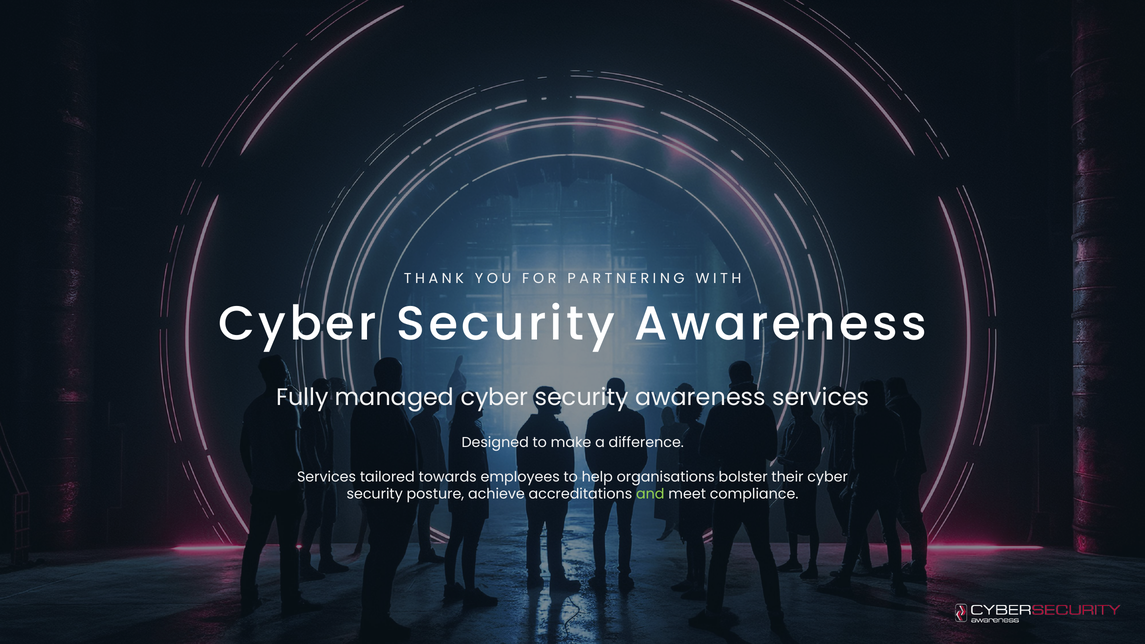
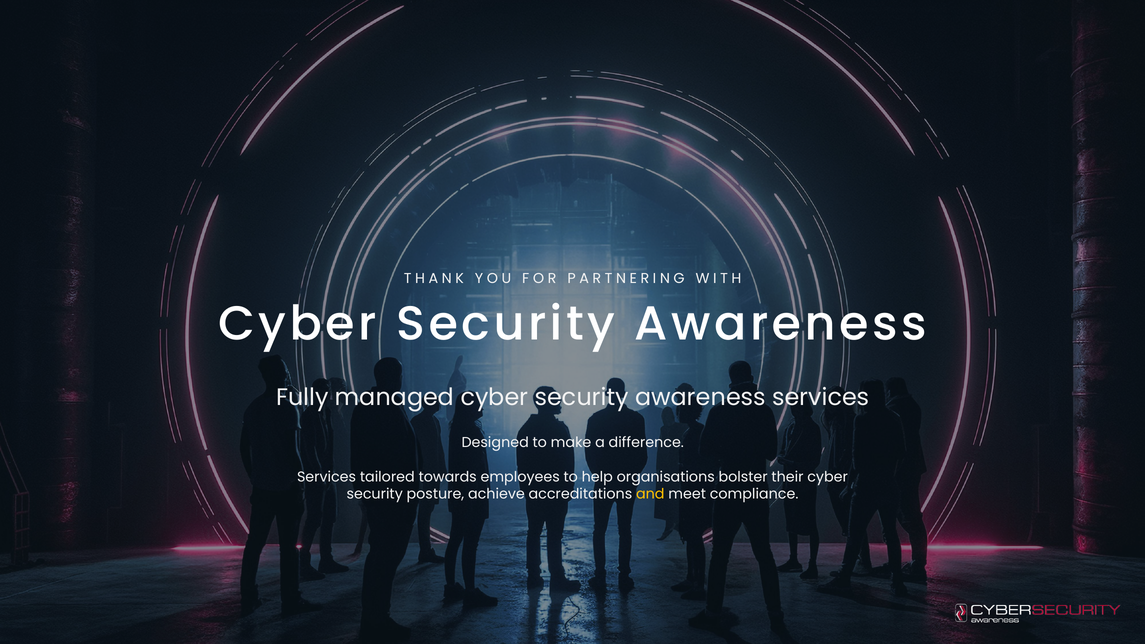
and colour: light green -> yellow
